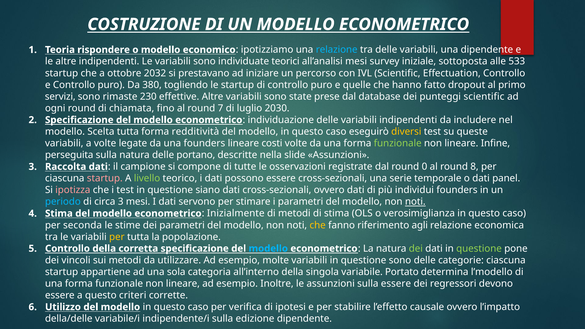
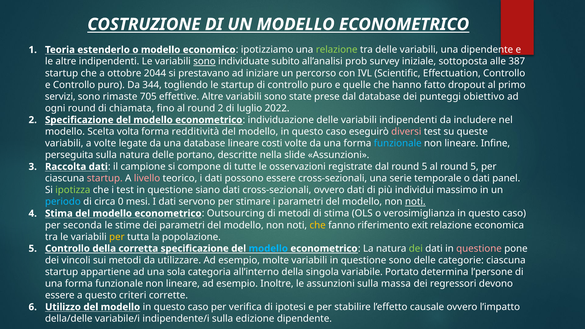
rispondere: rispondere -> estenderlo
relazione at (337, 50) colour: light blue -> light green
sono at (204, 61) underline: none -> present
teorici: teorici -> subito
all’analisi mesi: mesi -> prob
533: 533 -> 387
2032: 2032 -> 2044
380: 380 -> 344
230: 230 -> 705
punteggi scientific: scientific -> obiettivo
round 7: 7 -> 2
2030: 2030 -> 2022
Scelta tutta: tutta -> volta
diversi colour: yellow -> pink
una founders: founders -> database
funzionale at (398, 143) colour: light green -> light blue
dal round 0: 0 -> 5
al round 8: 8 -> 5
livello colour: light green -> pink
ipotizza colour: pink -> light green
individui founders: founders -> massimo
circa 3: 3 -> 0
Inizialmente: Inizialmente -> Outsourcing
agli: agli -> exit
questione at (479, 249) colour: light green -> pink
l’modello: l’modello -> l’persone
sulla essere: essere -> massa
